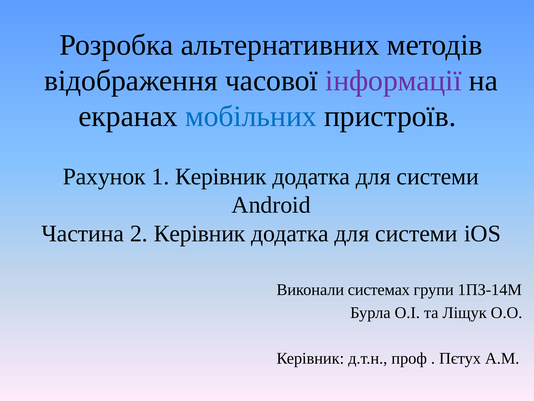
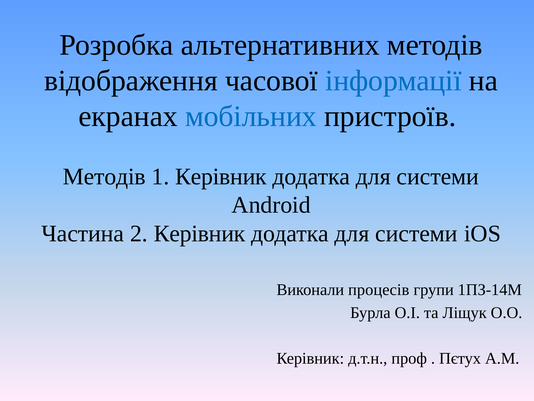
інформації colour: purple -> blue
Рахунок at (104, 176): Рахунок -> Методів
системах: системах -> процесів
